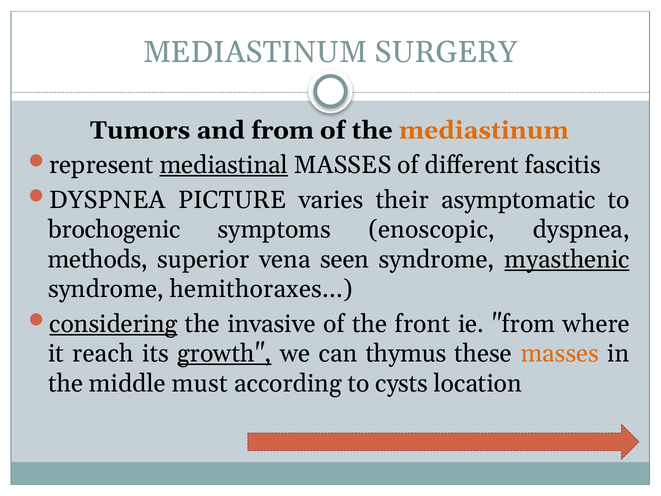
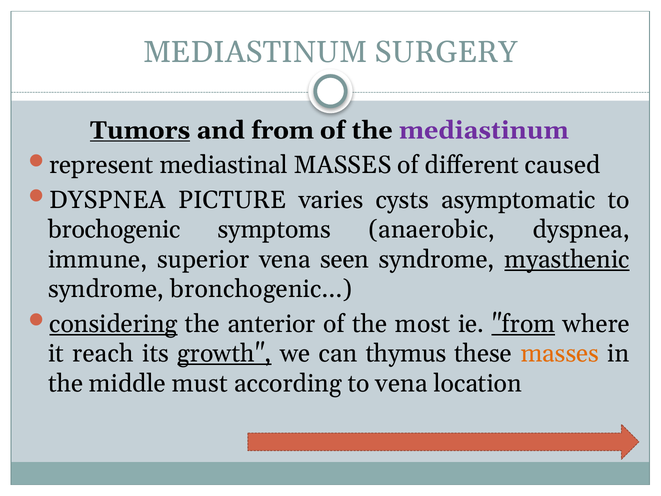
Tumors underline: none -> present
mediastinum at (484, 130) colour: orange -> purple
mediastinal underline: present -> none
fascitis: fascitis -> caused
their: their -> cysts
enoscopic: enoscopic -> anaerobic
methods: methods -> immune
hemithoraxes: hemithoraxes -> bronchogenic
invasive: invasive -> anterior
front: front -> most
from at (523, 324) underline: none -> present
to cysts: cysts -> vena
